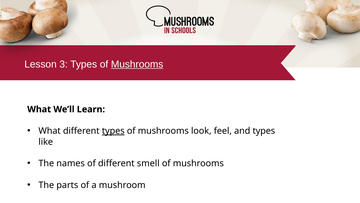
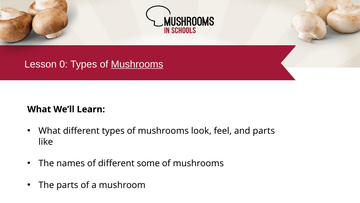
3: 3 -> 0
types at (113, 131) underline: present -> none
and types: types -> parts
smell: smell -> some
